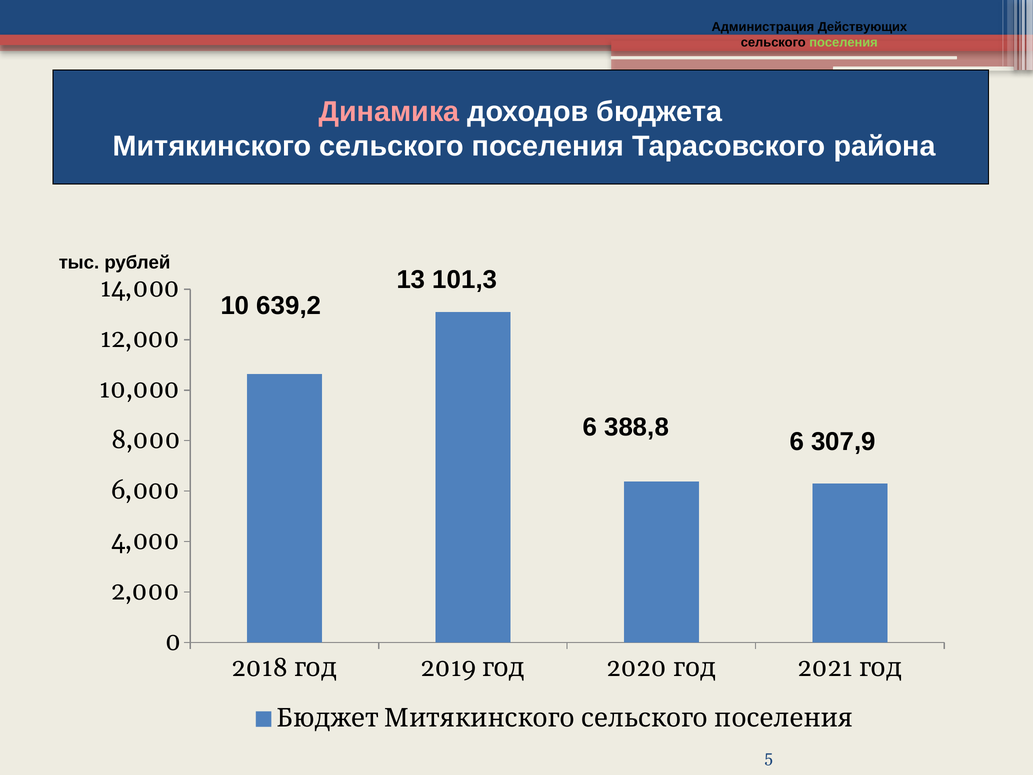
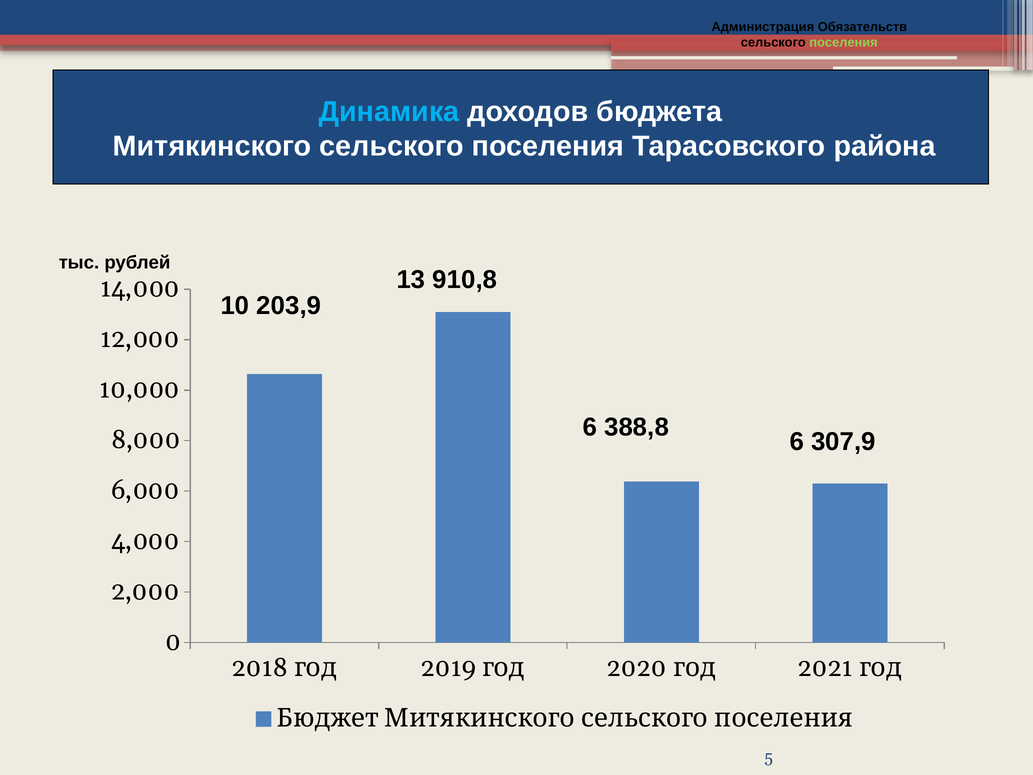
Действующих: Действующих -> Обязательств
Динамика colour: pink -> light blue
101,3: 101,3 -> 910,8
639,2: 639,2 -> 203,9
